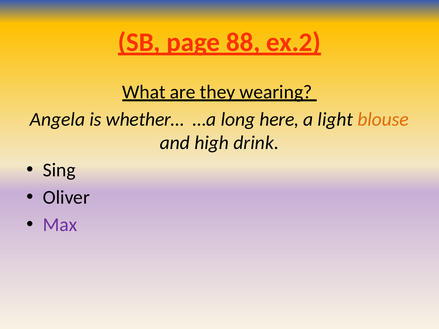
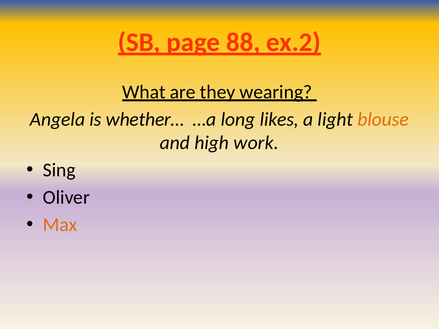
here: here -> likes
drink: drink -> work
Max colour: purple -> orange
